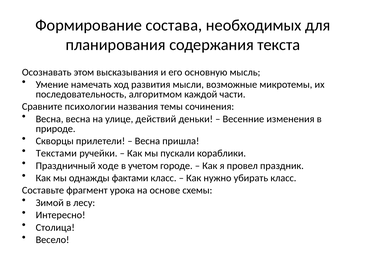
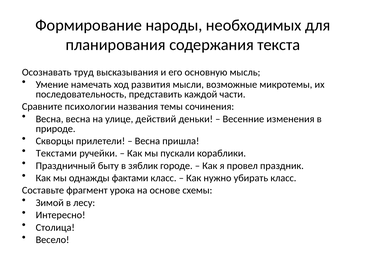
состава: состава -> народы
этом: этом -> труд
алгоритмом: алгоритмом -> представить
ходе: ходе -> быту
учетом: учетом -> зяблик
